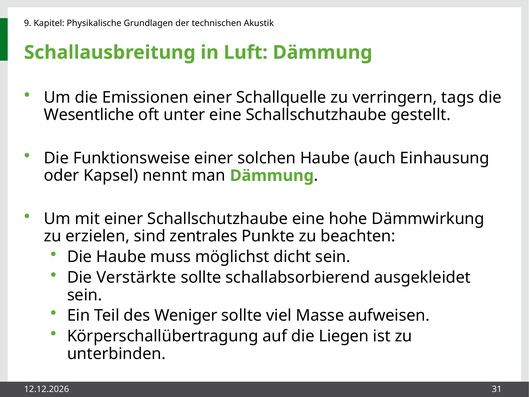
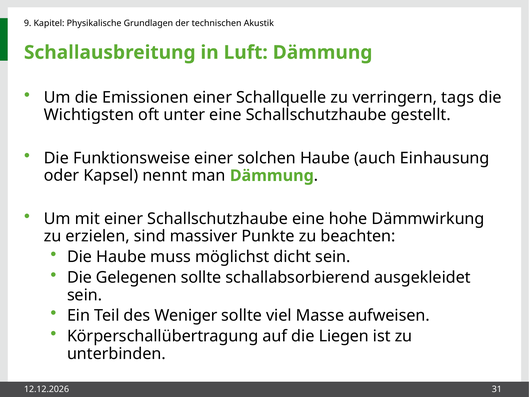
Wesentliche: Wesentliche -> Wichtigsten
zentrales: zentrales -> massiver
Verstärkte: Verstärkte -> Gelegenen
